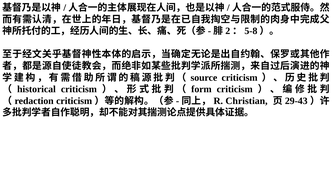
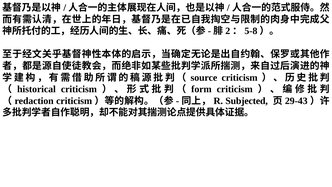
Christian: Christian -> Subjected
